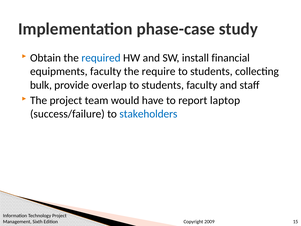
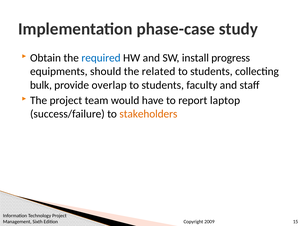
financial: financial -> progress
equipments faculty: faculty -> should
require: require -> related
stakeholders colour: blue -> orange
